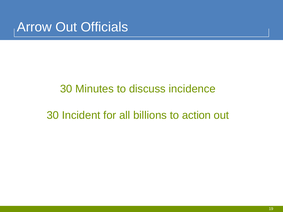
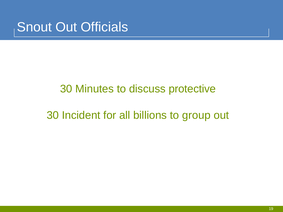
Arrow: Arrow -> Snout
incidence: incidence -> protective
action: action -> group
